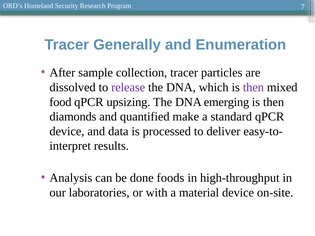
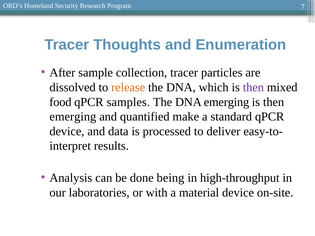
Generally: Generally -> Thoughts
release colour: purple -> orange
upsizing: upsizing -> samples
diamonds at (73, 117): diamonds -> emerging
foods: foods -> being
